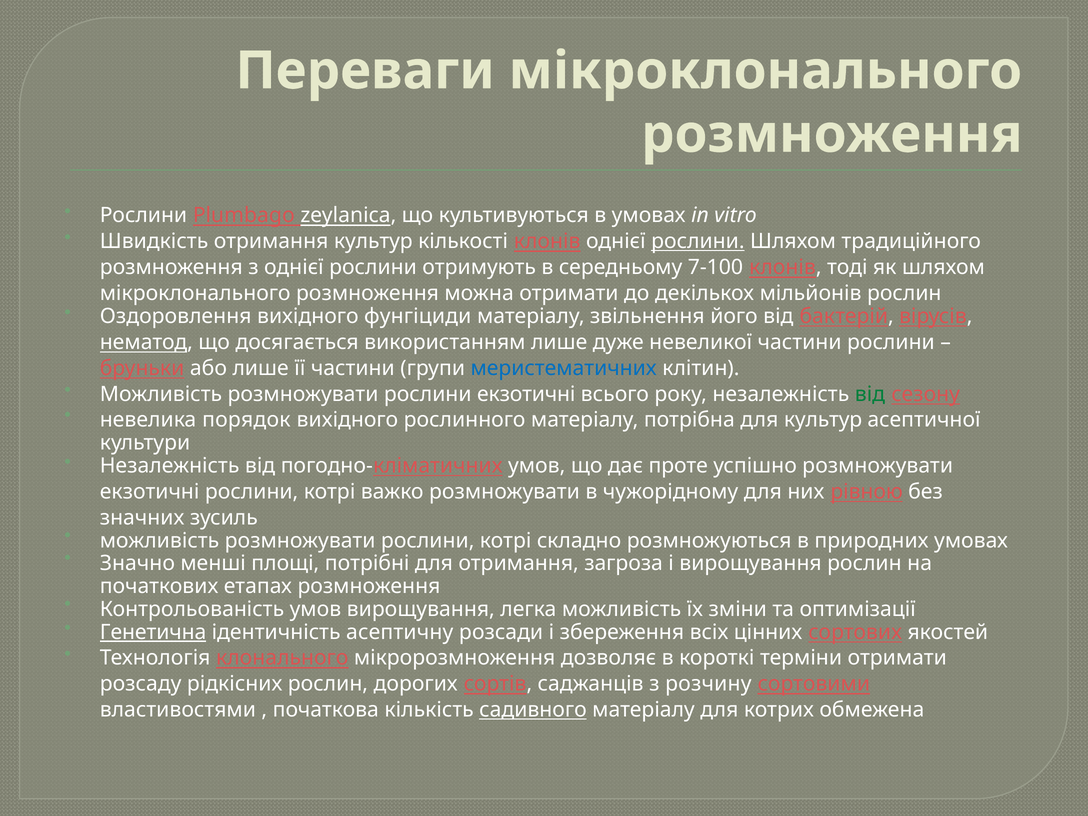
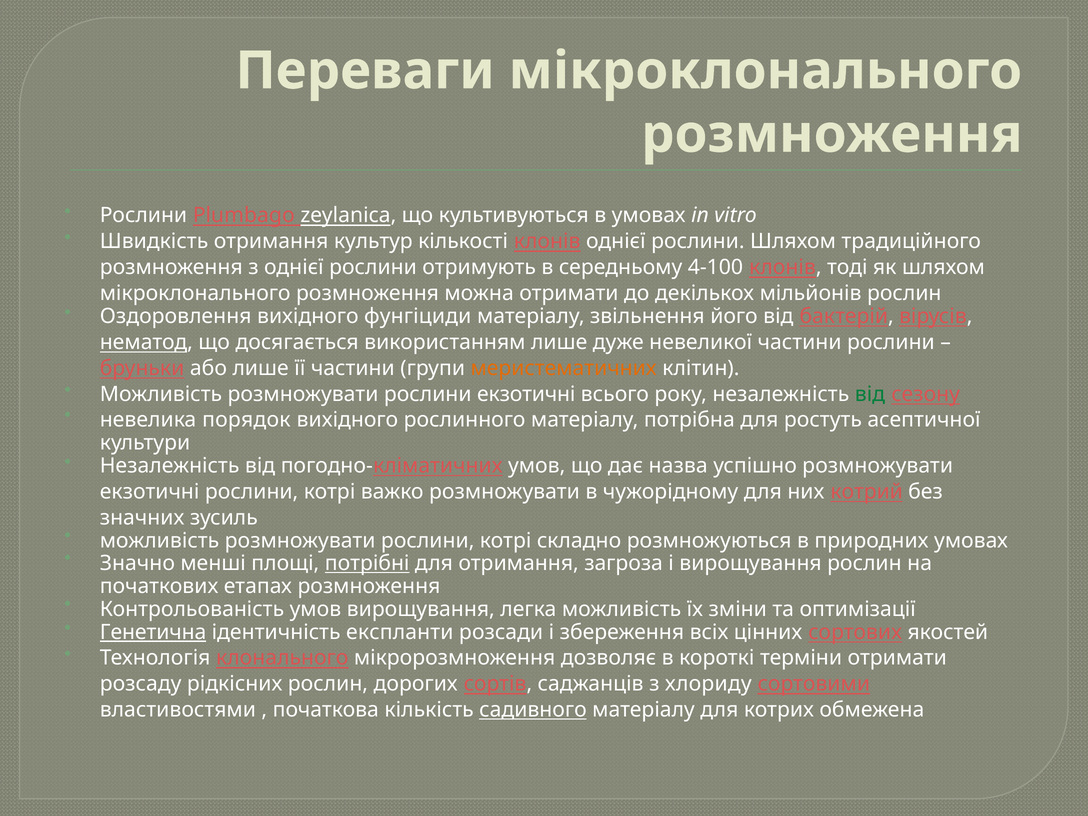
рослини at (698, 241) underline: present -> none
7-100: 7-100 -> 4-100
меристематичних colour: blue -> orange
для культур: культур -> ростуть
проте: проте -> назва
рівною: рівною -> котрий
потрібні underline: none -> present
асептичну: асептичну -> експланти
розчину: розчину -> хлориду
